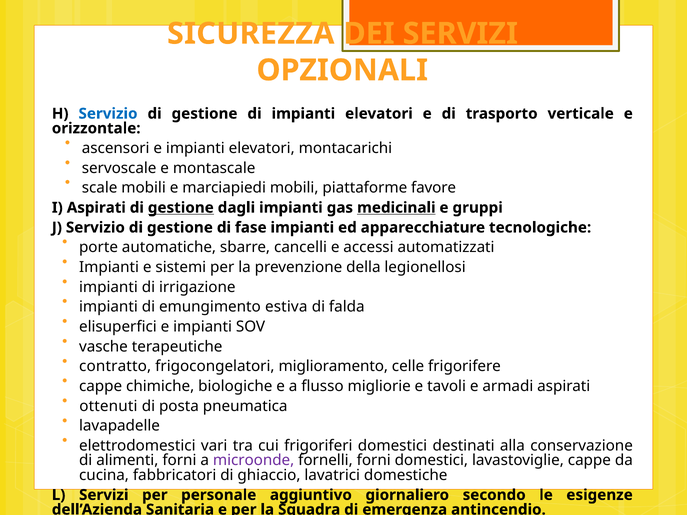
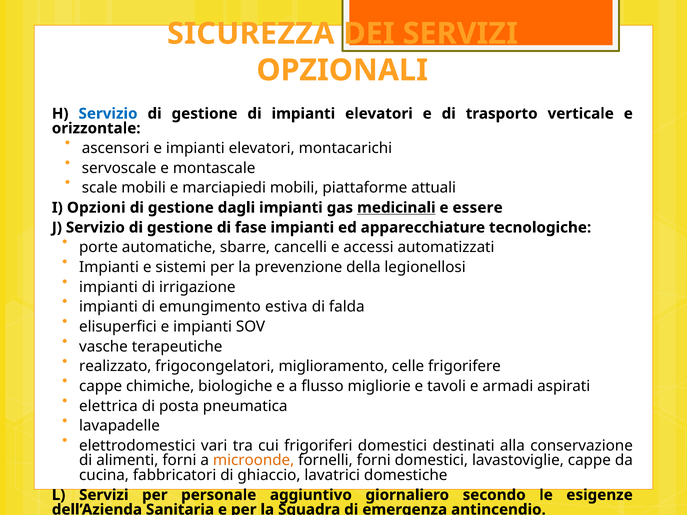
favore: favore -> attuali
I Aspirati: Aspirati -> Opzioni
gestione at (181, 208) underline: present -> none
gruppi: gruppi -> essere
contratto: contratto -> realizzato
ottenuti: ottenuti -> elettrica
microonde colour: purple -> orange
